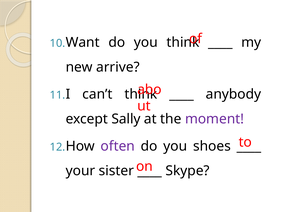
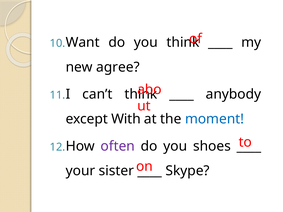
arrive: arrive -> agree
Sally: Sally -> With
moment colour: purple -> blue
